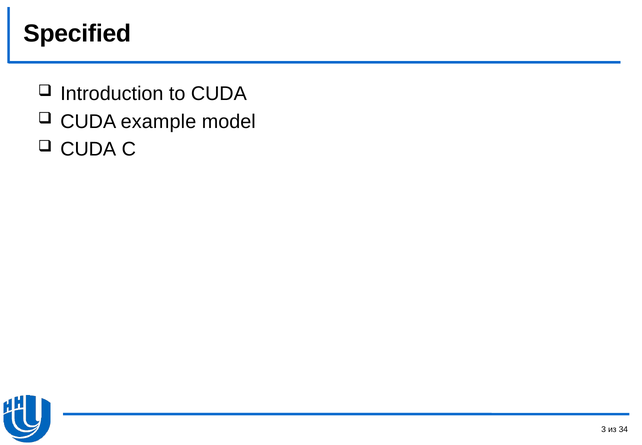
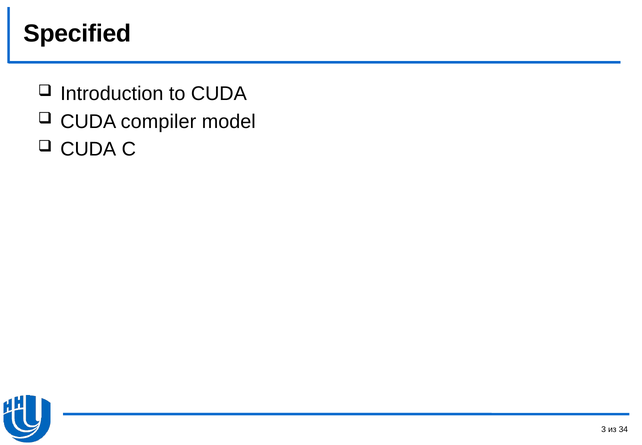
example: example -> compiler
